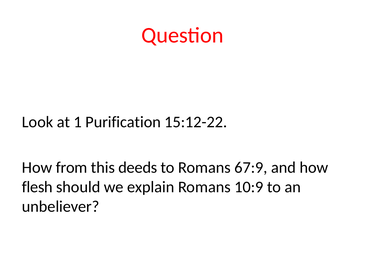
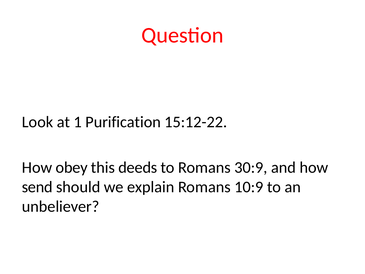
from: from -> obey
67:9: 67:9 -> 30:9
flesh: flesh -> send
